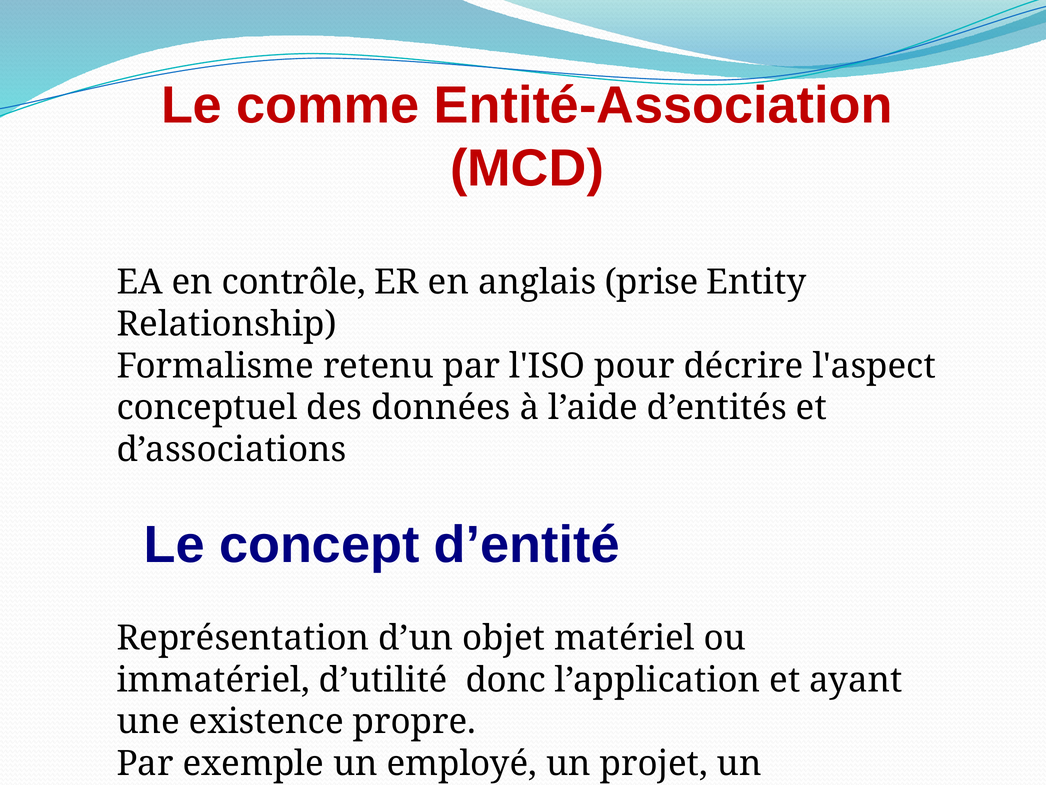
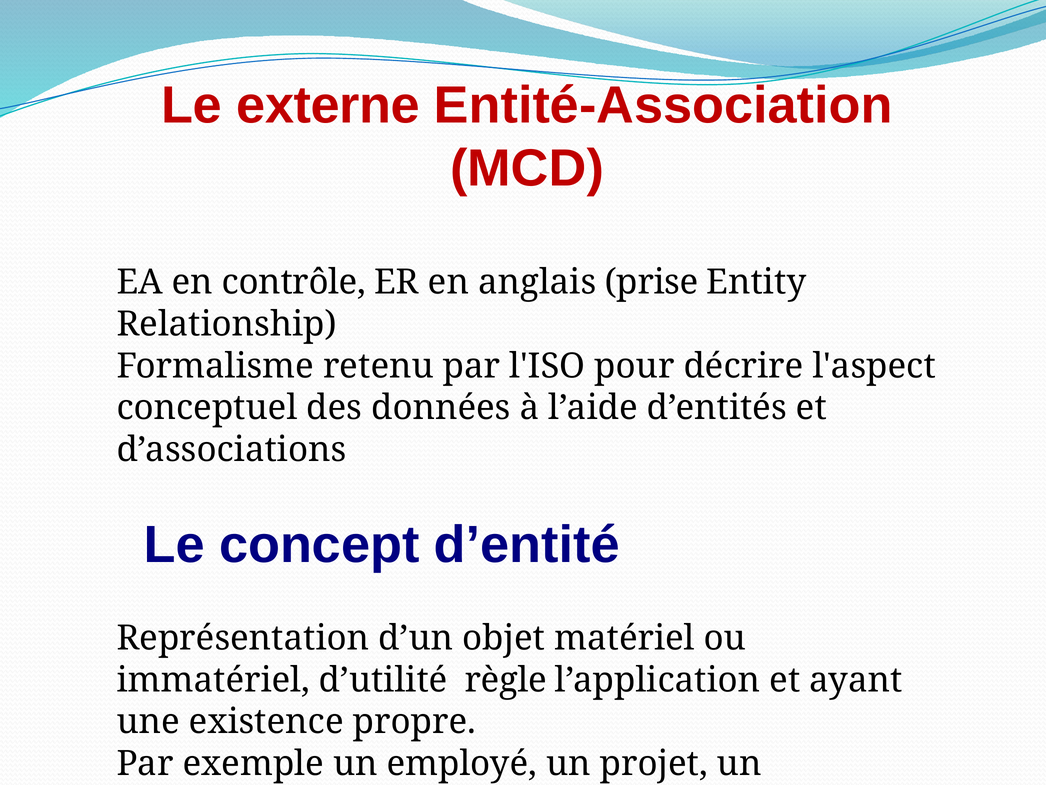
comme: comme -> externe
donc: donc -> règle
